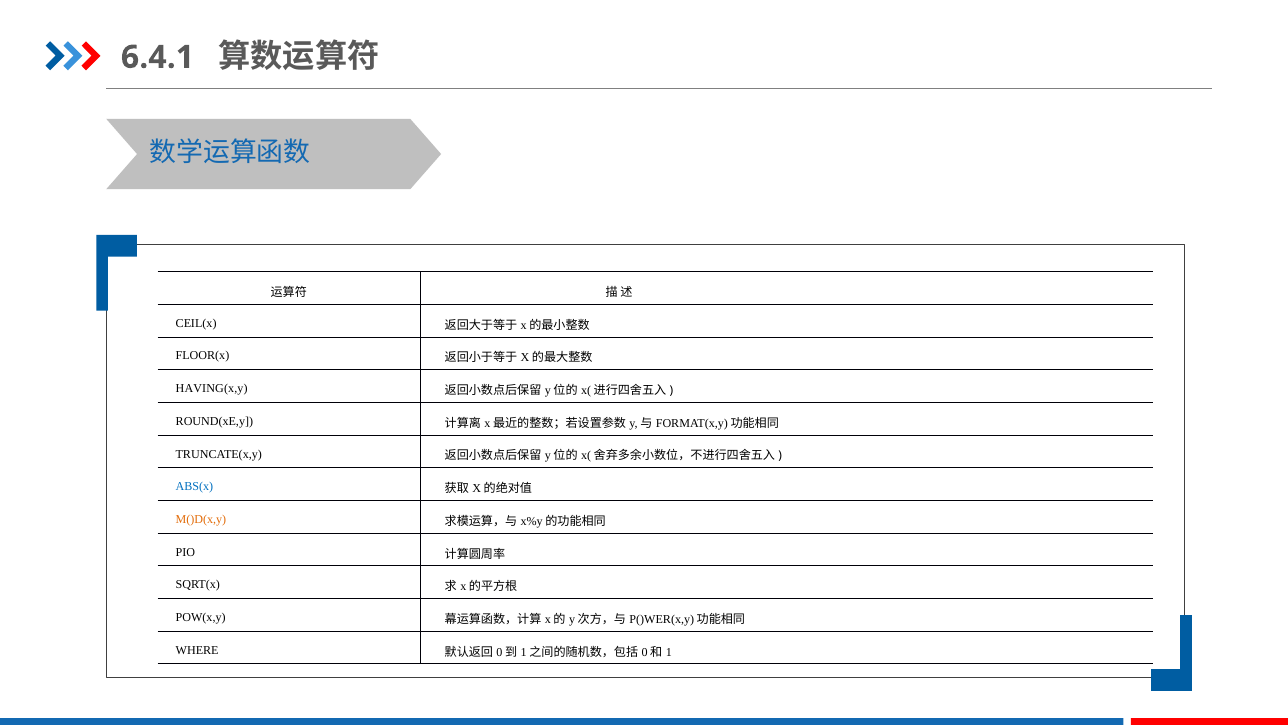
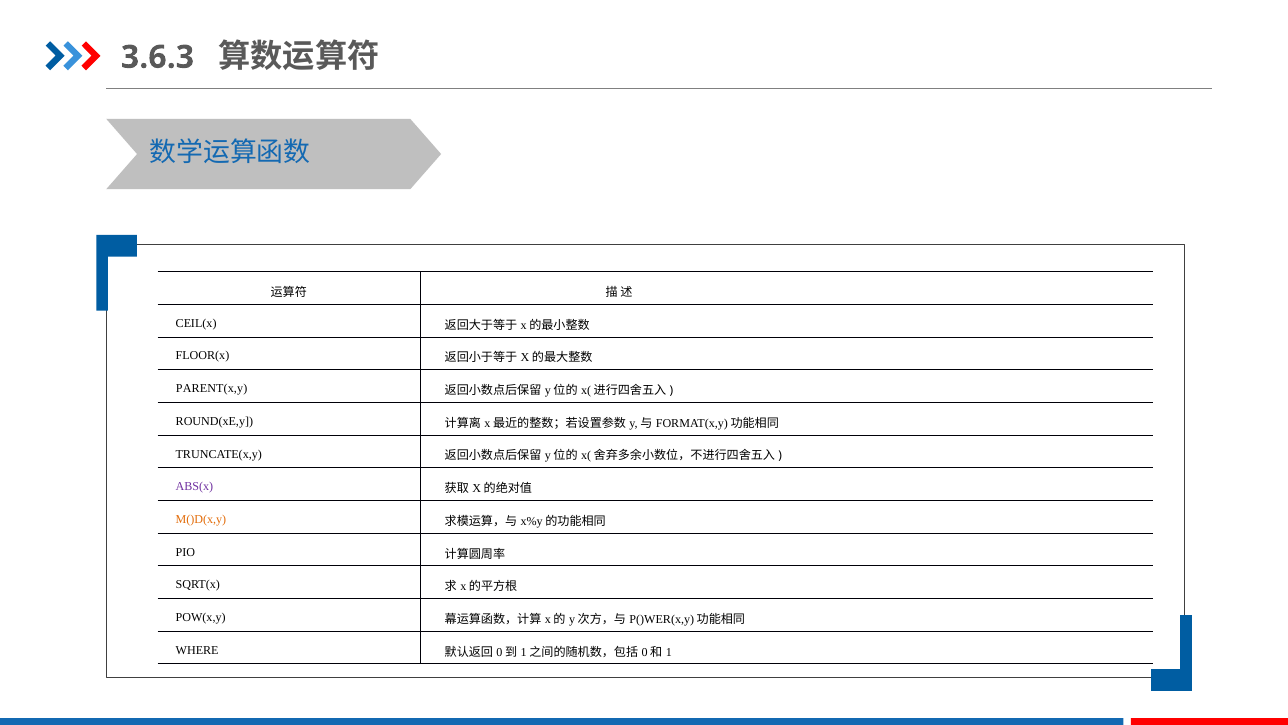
6.4.1: 6.4.1 -> 3.6.3
HAVING(x,y: HAVING(x,y -> PARENT(x,y
ABS(x colour: blue -> purple
